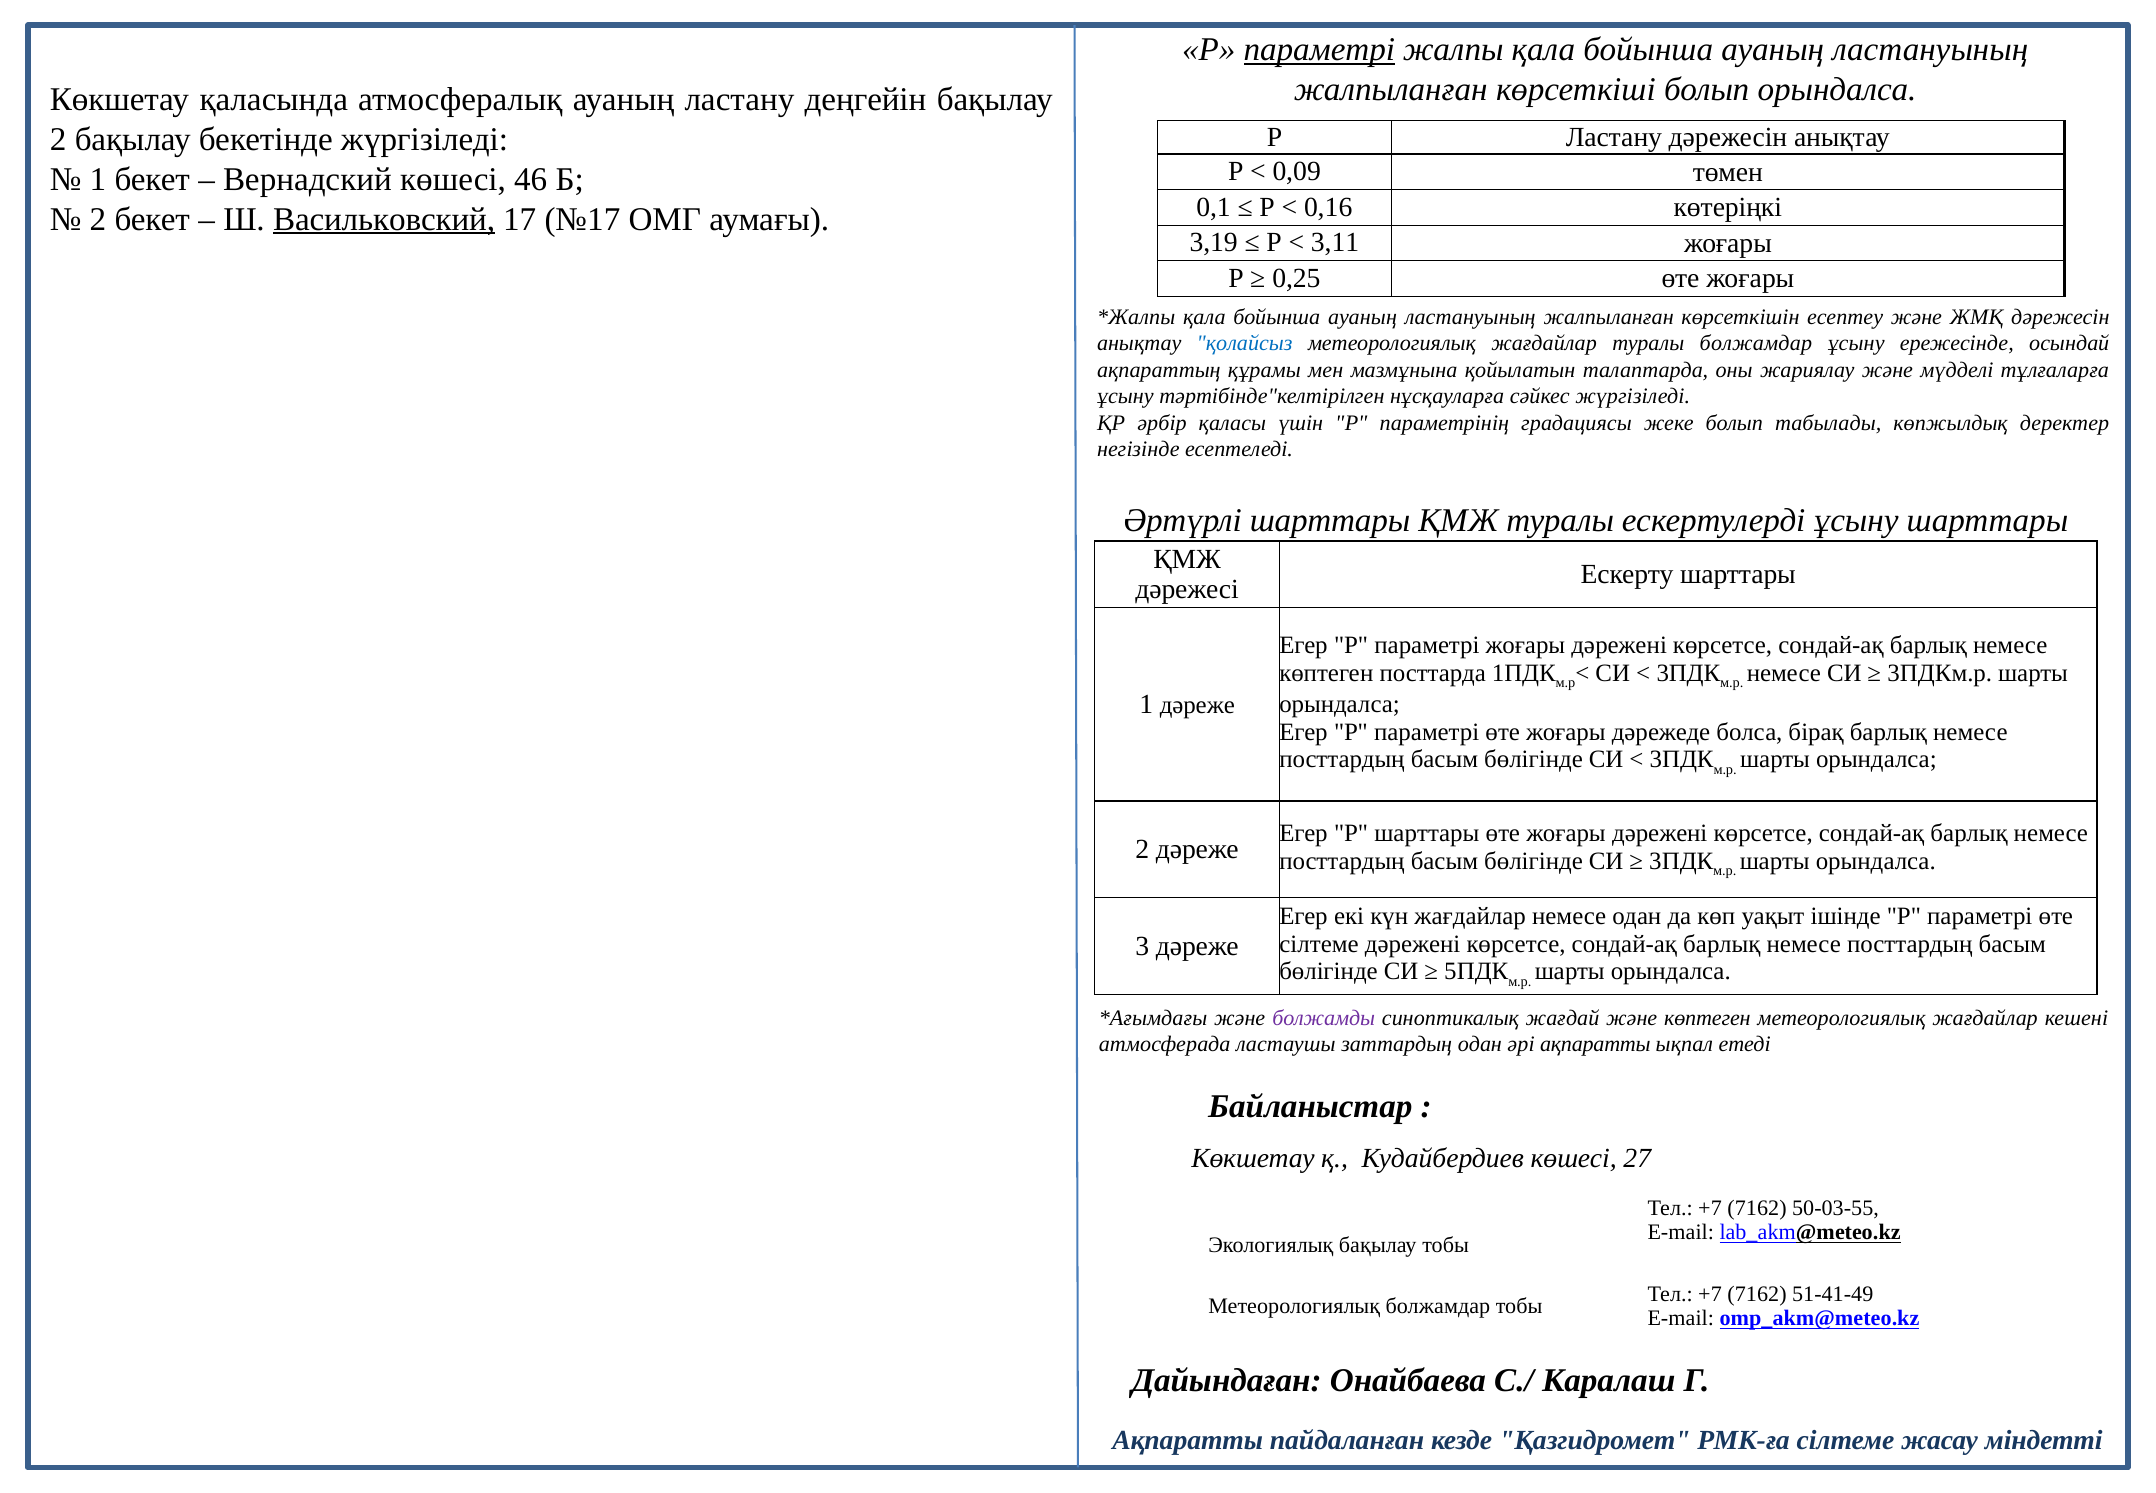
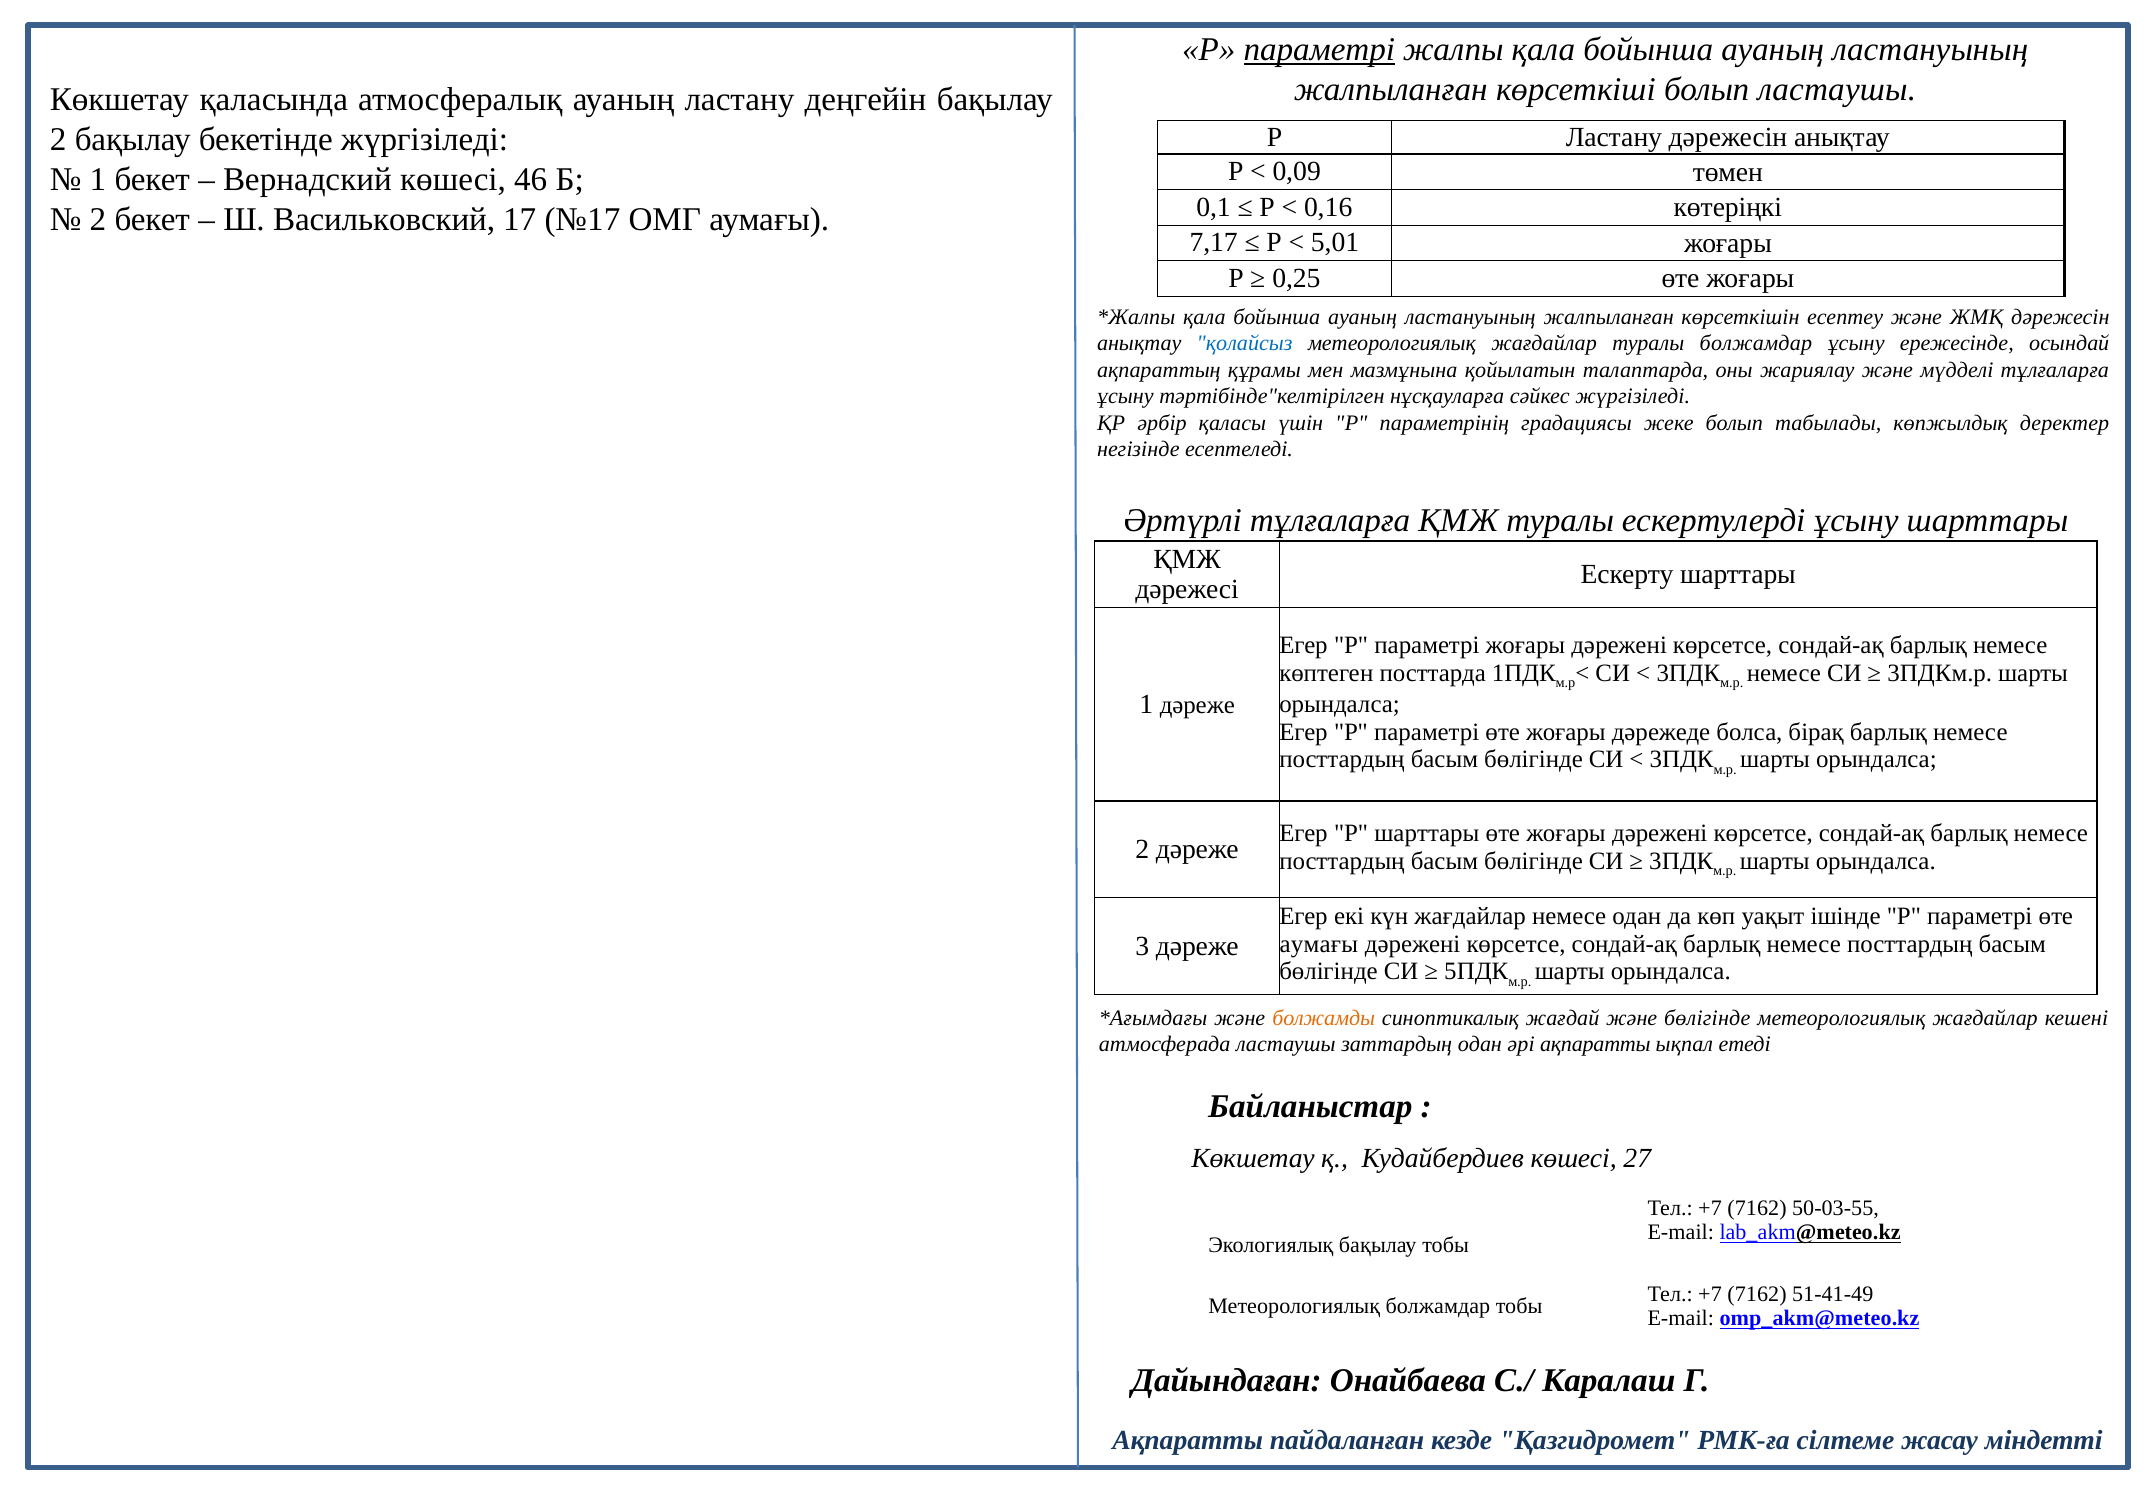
болып орындалса: орындалса -> ластаушы
Васильковский underline: present -> none
3,19: 3,19 -> 7,17
3,11: 3,11 -> 5,01
Әртүрлі шарттары: шарттары -> тұлғаларға
сілтеме at (1319, 944): сілтеме -> аумағы
болжамды colour: purple -> orange
және көптеген: көптеген -> бөлігінде
